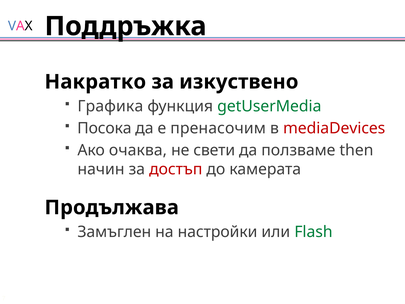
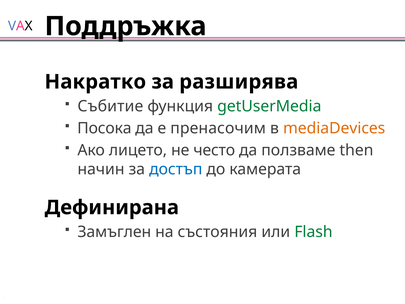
изкуствено: изкуствено -> разширява
Графика: Графика -> Събитие
mediaDevices colour: red -> orange
очаква: очаква -> лицето
свети: свети -> често
достъп colour: red -> blue
Продължава: Продължава -> Дефинирана
настройки: настройки -> състояния
